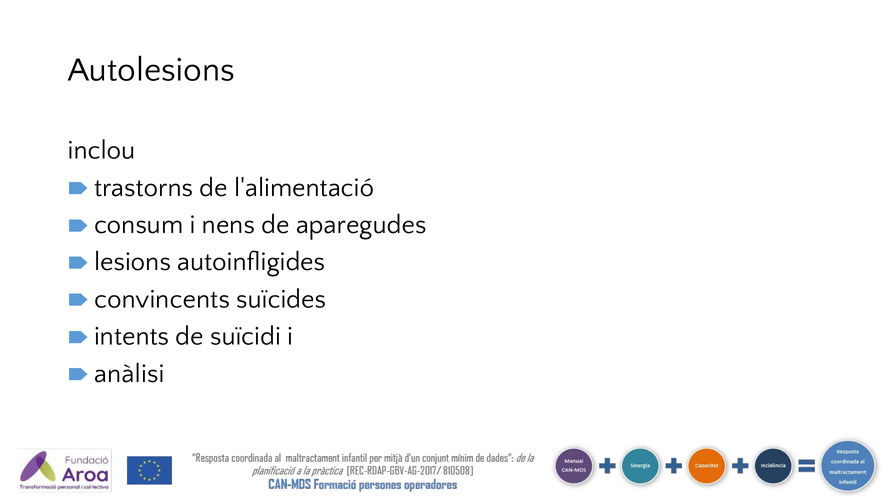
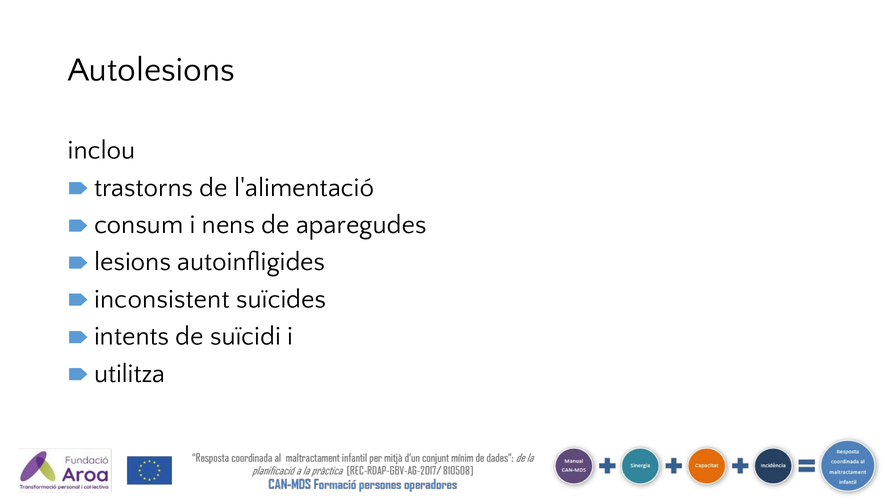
convincents: convincents -> inconsistent
anàlisi: anàlisi -> utilitza
